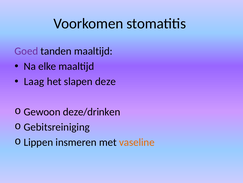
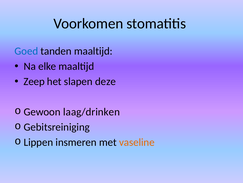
Goed colour: purple -> blue
Laag: Laag -> Zeep
deze/drinken: deze/drinken -> laag/drinken
